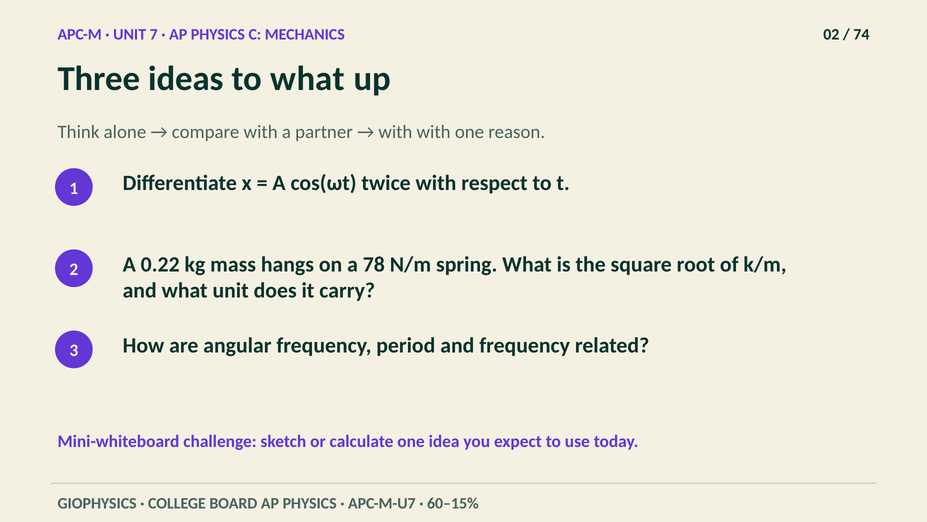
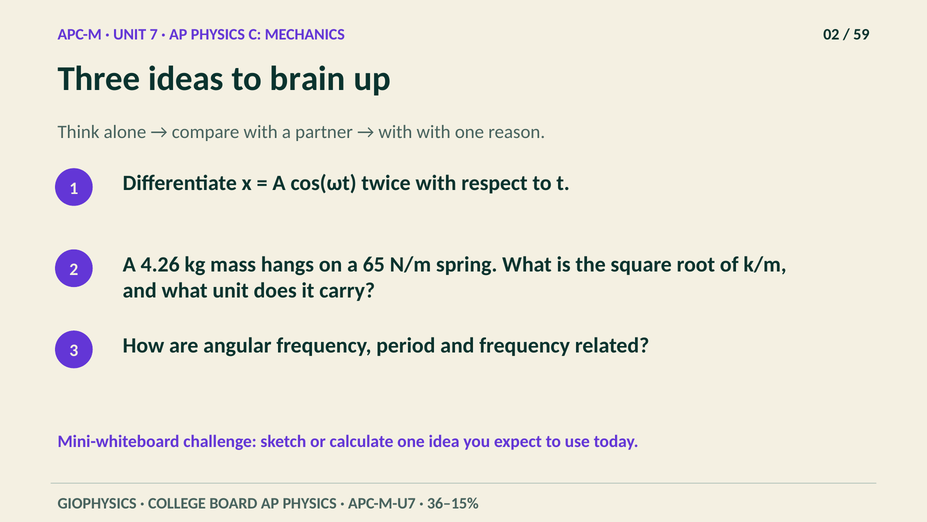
74: 74 -> 59
to what: what -> brain
0.22: 0.22 -> 4.26
78: 78 -> 65
60–15%: 60–15% -> 36–15%
